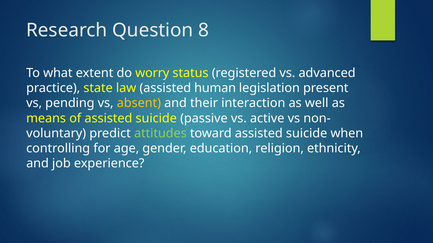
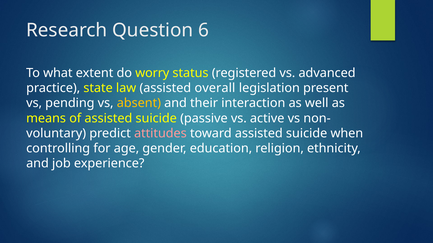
8: 8 -> 6
human: human -> overall
attitudes colour: light green -> pink
